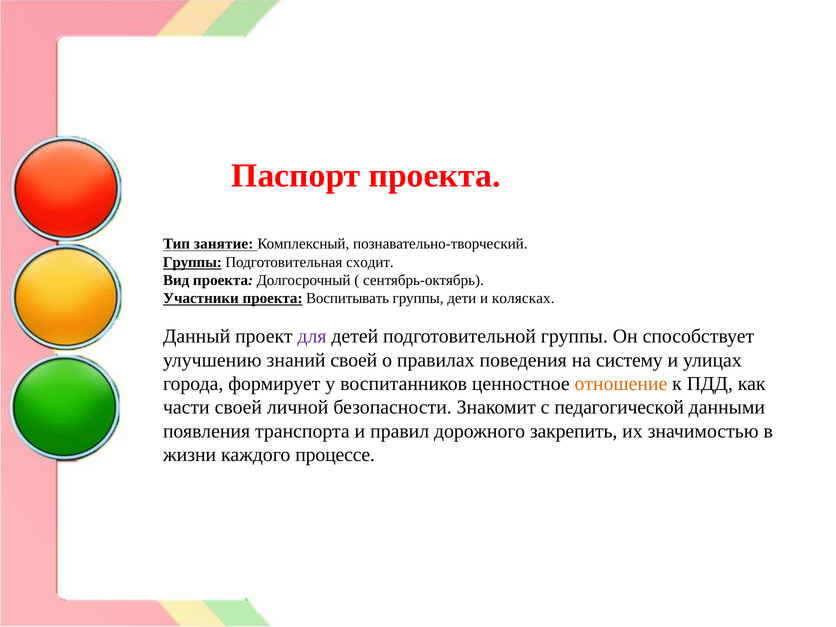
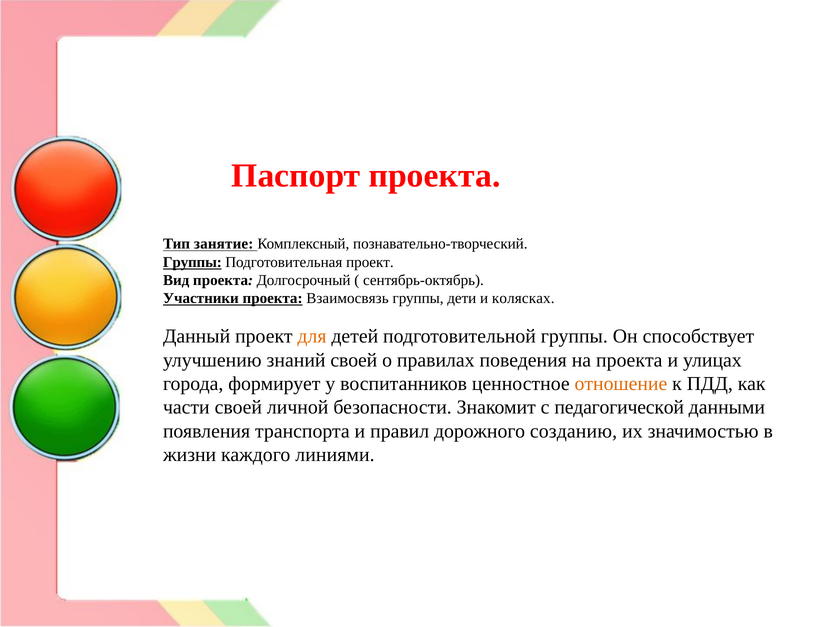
Подготовительная сходит: сходит -> проект
Воспитывать: Воспитывать -> Взаимосвязь
для colour: purple -> orange
на систему: систему -> проекта
закрепить: закрепить -> созданию
процессе: процессе -> линиями
